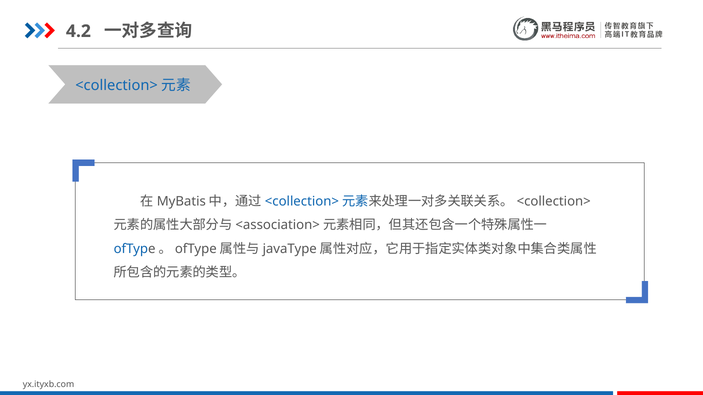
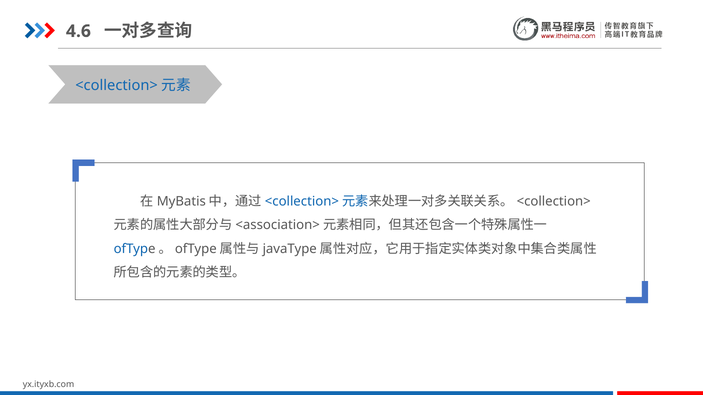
4.2: 4.2 -> 4.6
